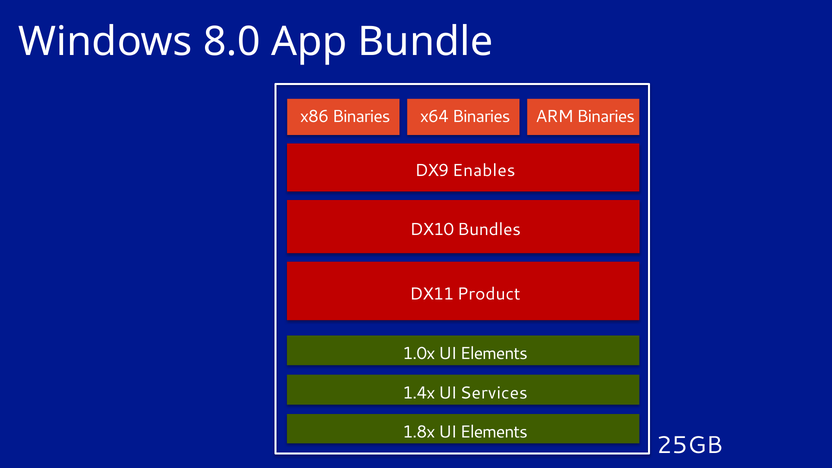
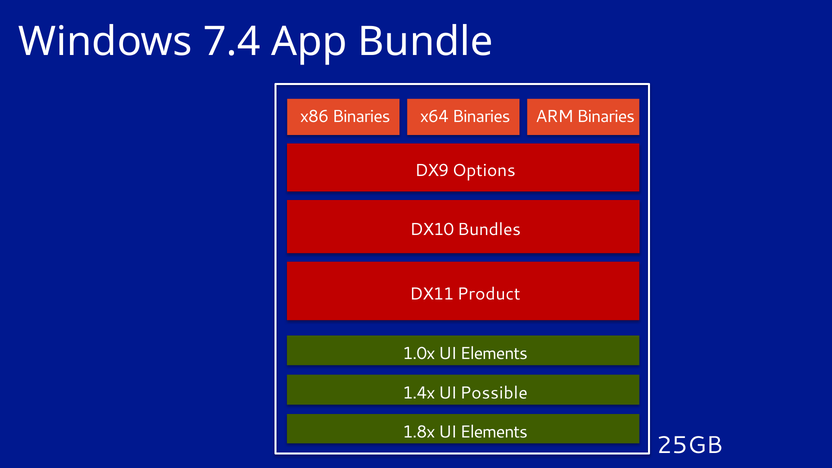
8.0: 8.0 -> 7.4
Enables: Enables -> Options
Services: Services -> Possible
